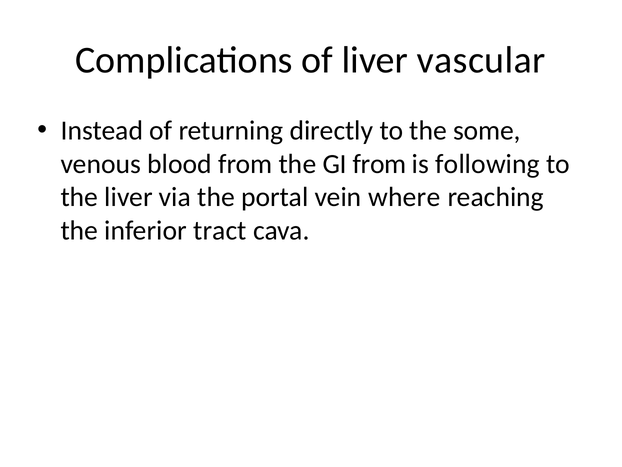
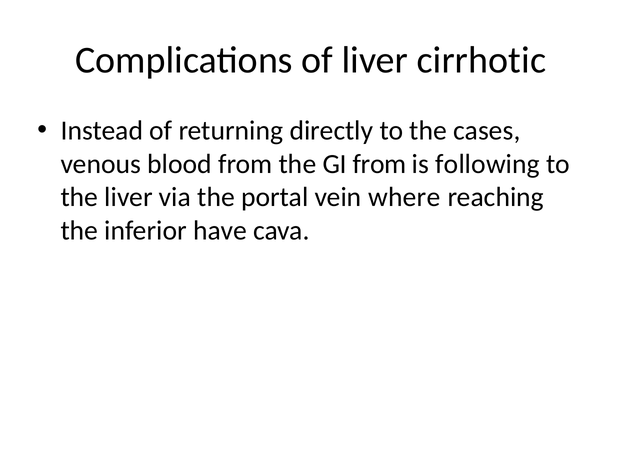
vascular: vascular -> cirrhotic
some: some -> cases
tract: tract -> have
